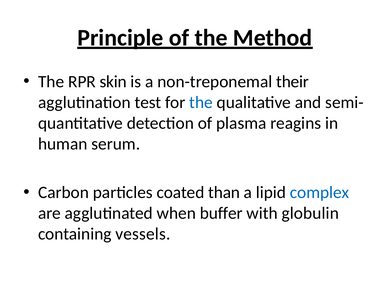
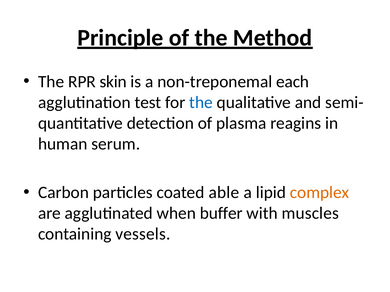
their: their -> each
than: than -> able
complex colour: blue -> orange
globulin: globulin -> muscles
